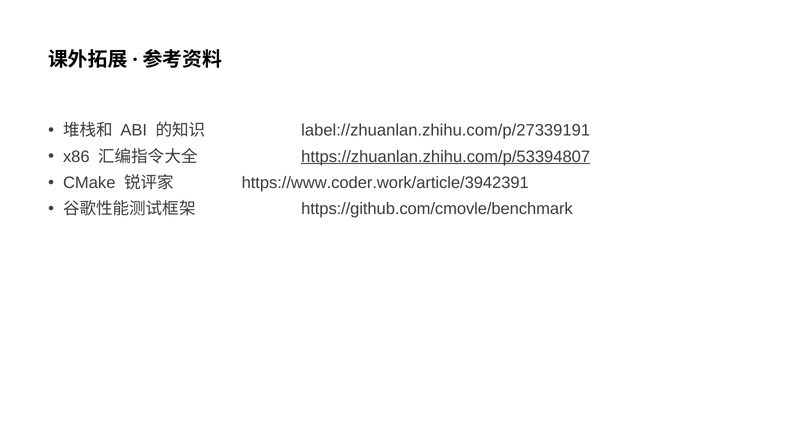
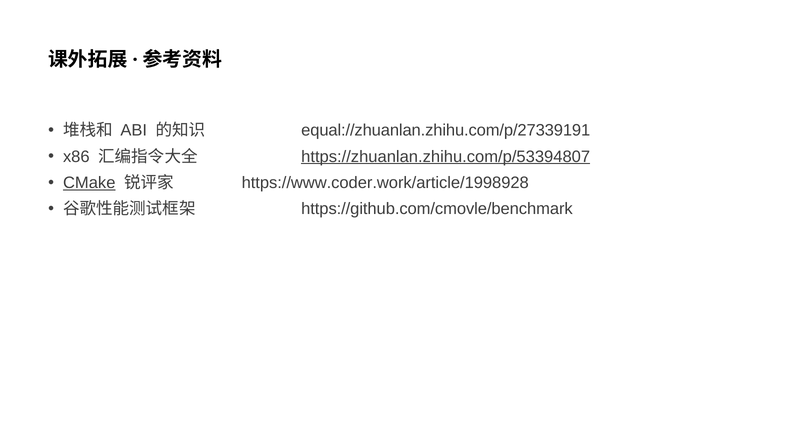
label://zhuanlan.zhihu.com/p/27339191: label://zhuanlan.zhihu.com/p/27339191 -> equal://zhuanlan.zhihu.com/p/27339191
CMake underline: none -> present
https://www.coder.work/article/3942391: https://www.coder.work/article/3942391 -> https://www.coder.work/article/1998928
